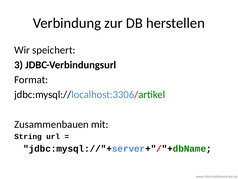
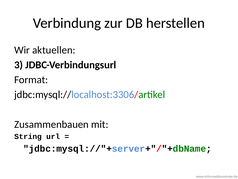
speichert: speichert -> aktuellen
